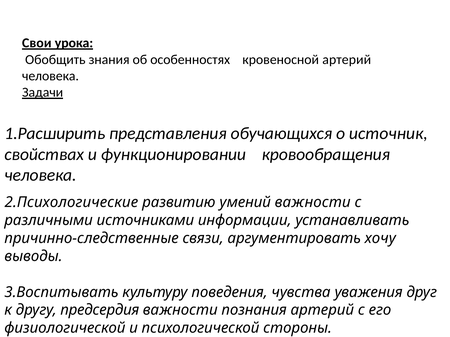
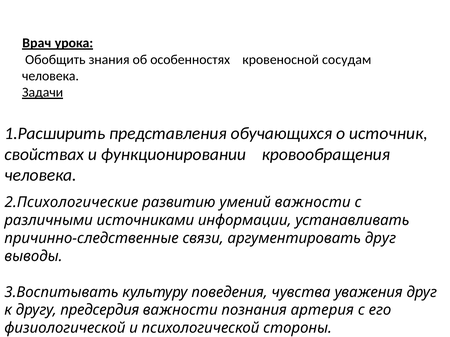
Свои: Свои -> Врач
кровеносной артерий: артерий -> сосудам
аргументировать хочу: хочу -> друг
познания артерий: артерий -> артерия
